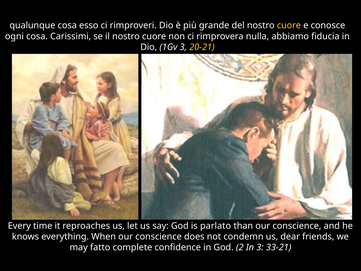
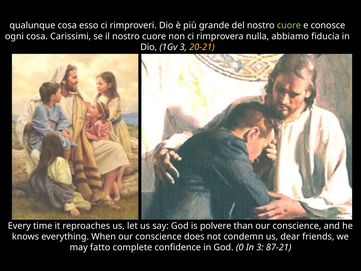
cuore at (289, 25) colour: yellow -> light green
parlato: parlato -> polvere
2: 2 -> 0
33-21: 33-21 -> 87-21
